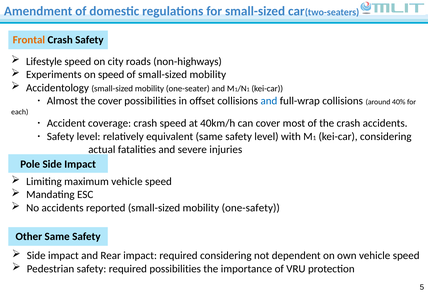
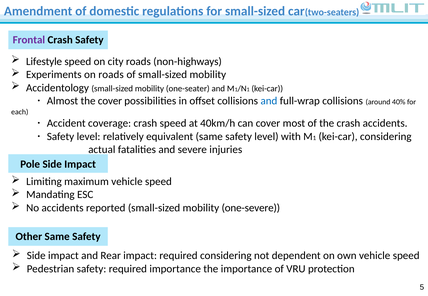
Frontal colour: orange -> purple
on speed: speed -> roads
one-safety: one-safety -> one-severe
required possibilities: possibilities -> importance
